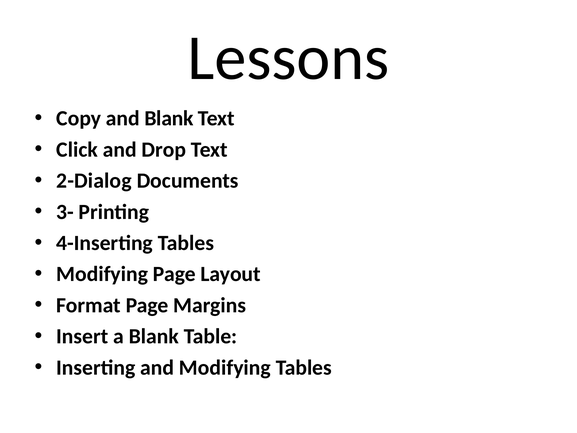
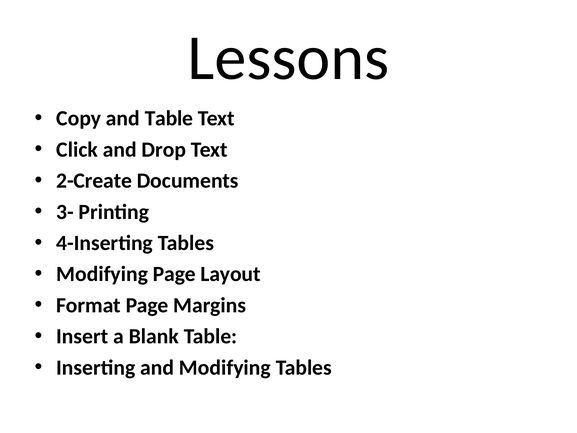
and Blank: Blank -> Table
2-Dialog: 2-Dialog -> 2-Create
